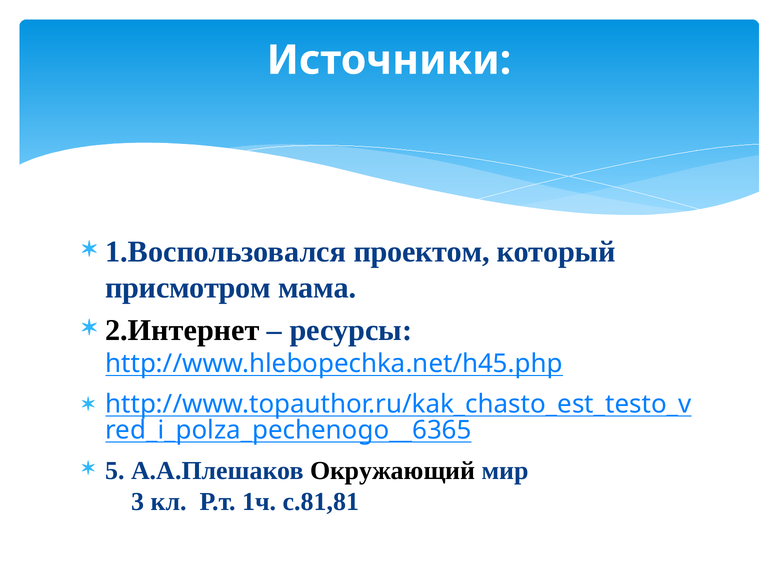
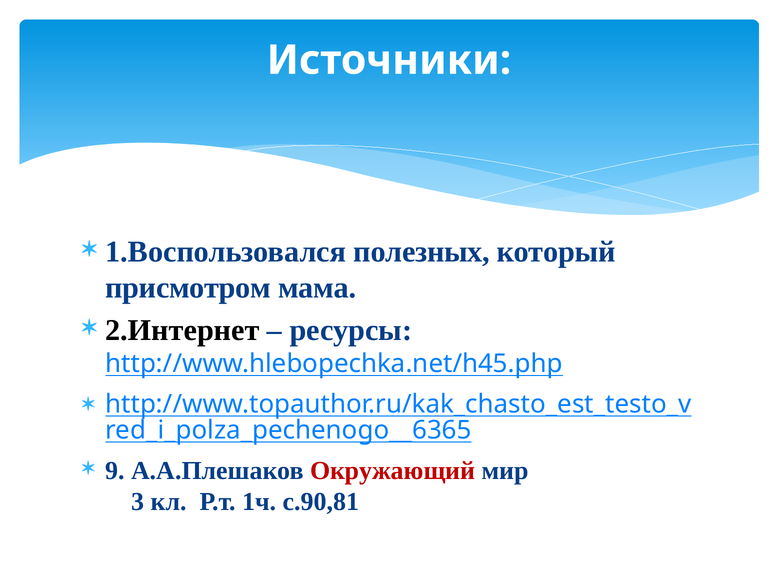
проектом: проектом -> полезных
5: 5 -> 9
Окружающий colour: black -> red
с.81,81: с.81,81 -> с.90,81
